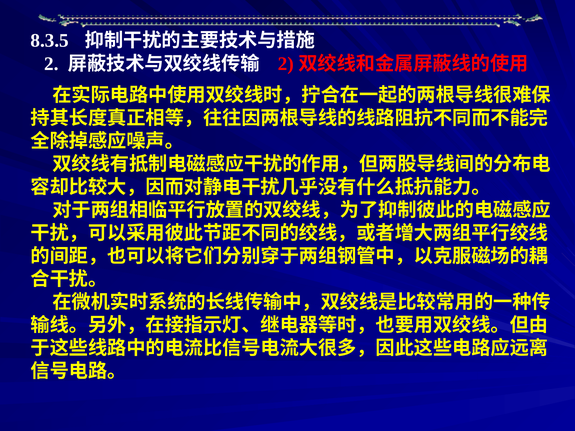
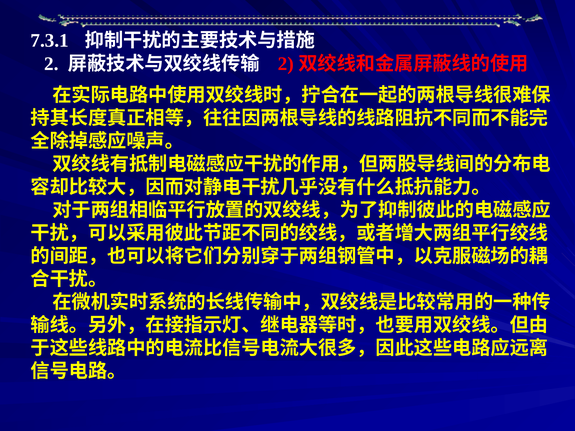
8.3.5: 8.3.5 -> 7.3.1
